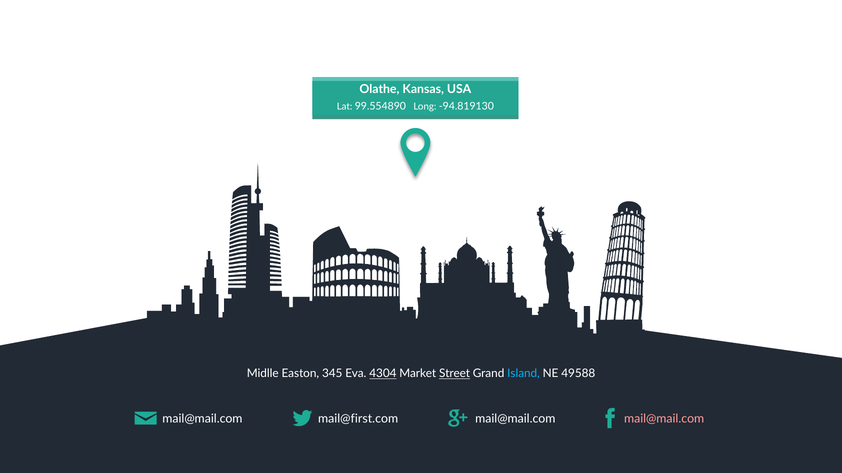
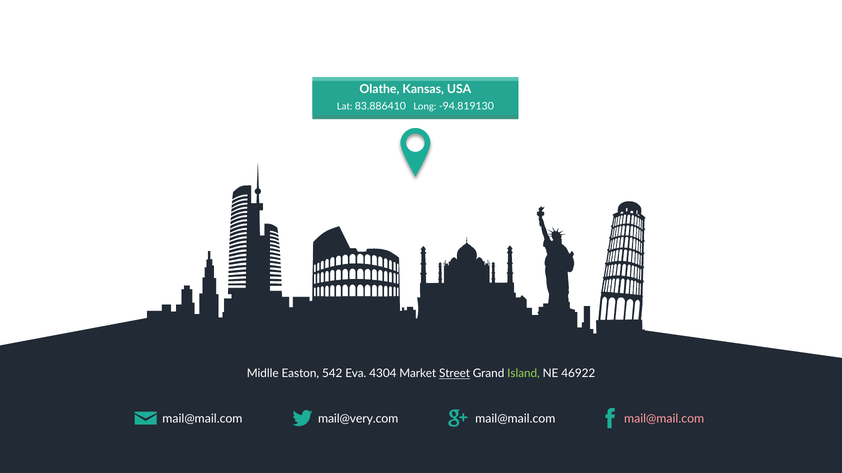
99.554890: 99.554890 -> 83.886410
345: 345 -> 542
4304 underline: present -> none
Island colour: light blue -> light green
49588: 49588 -> 46922
mail@first.com: mail@first.com -> mail@very.com
